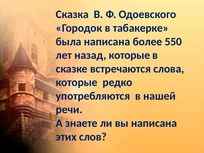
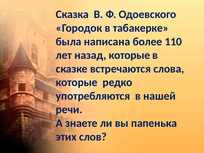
550: 550 -> 110
вы написана: написана -> папенька
